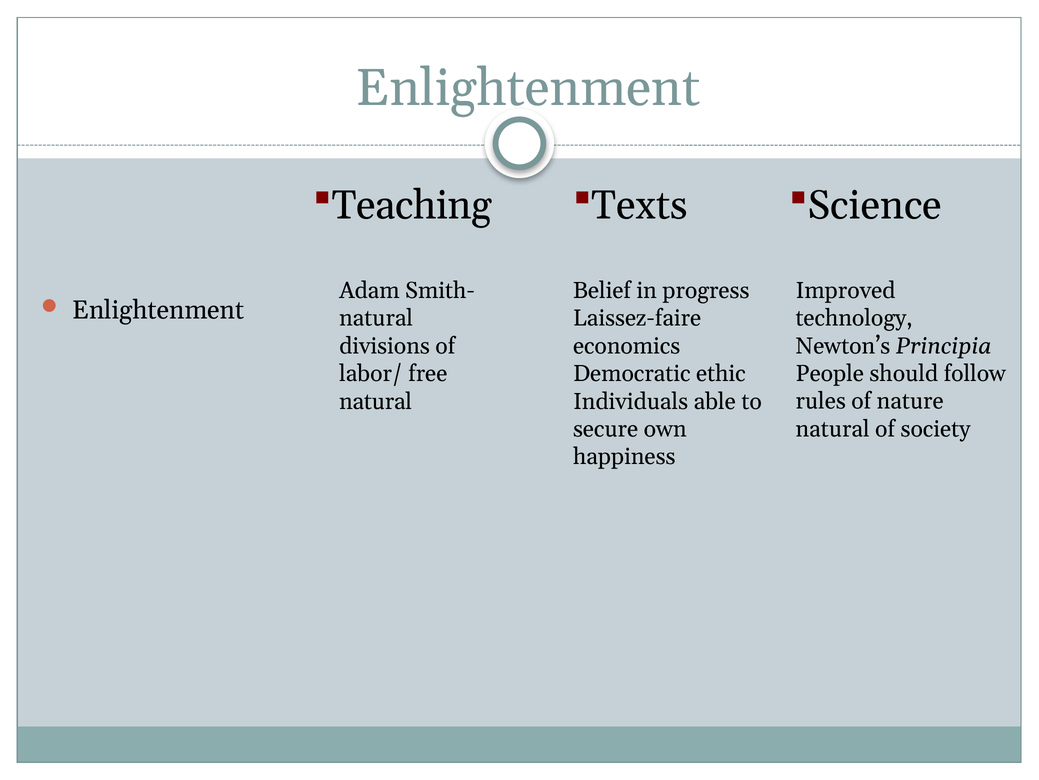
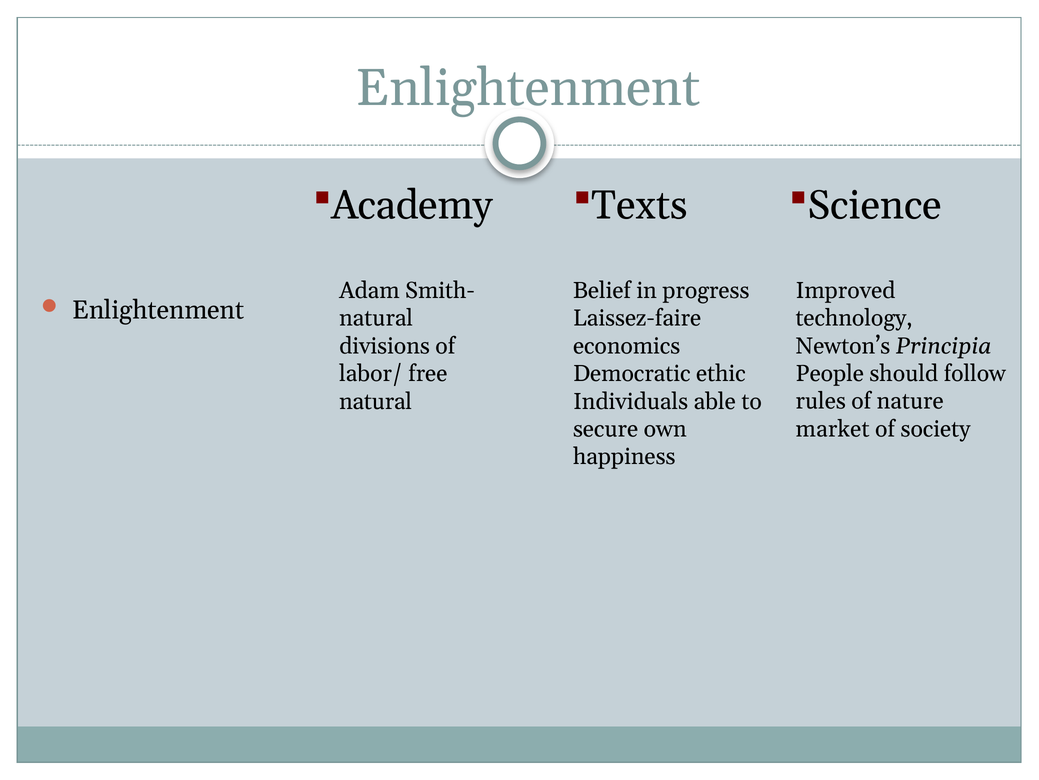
Teaching: Teaching -> Academy
natural at (833, 429): natural -> market
